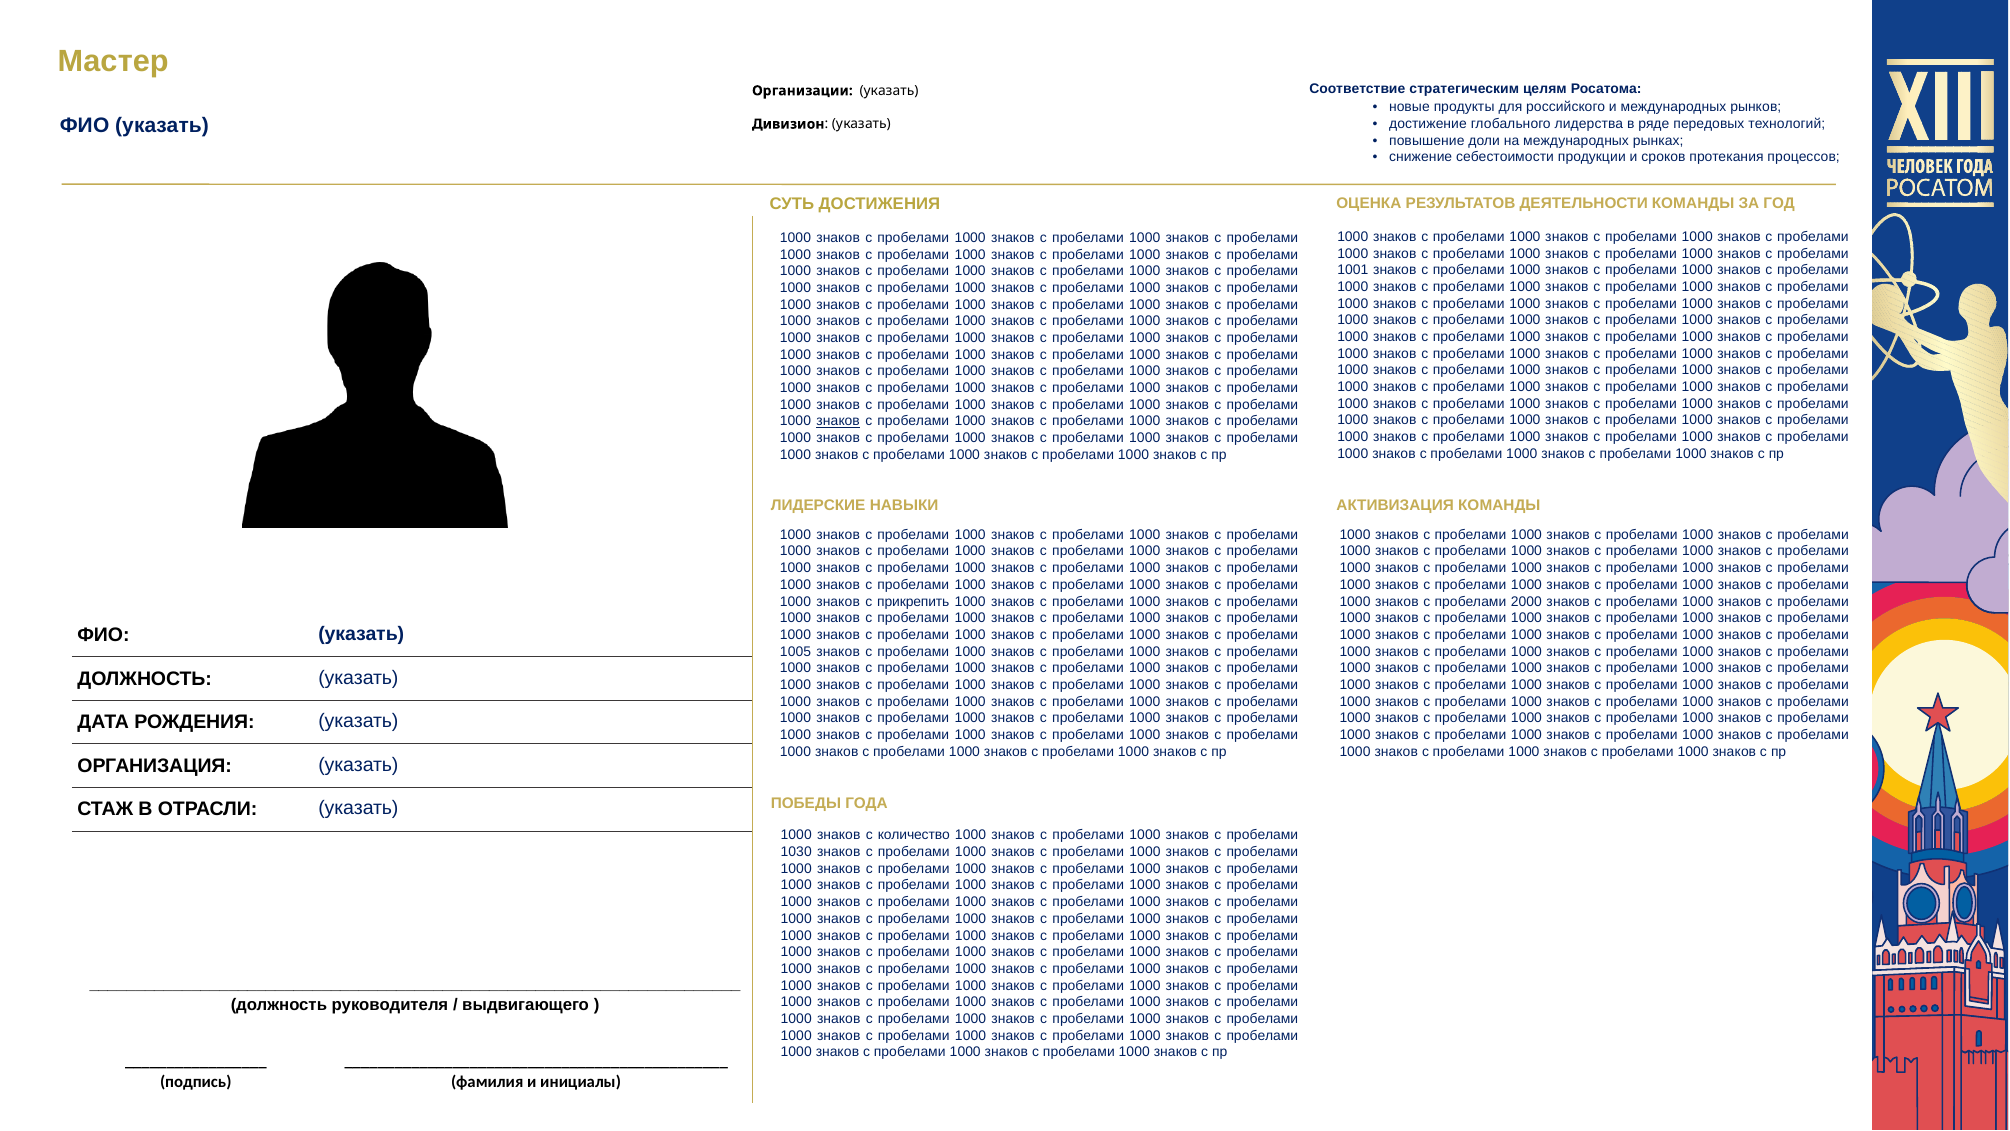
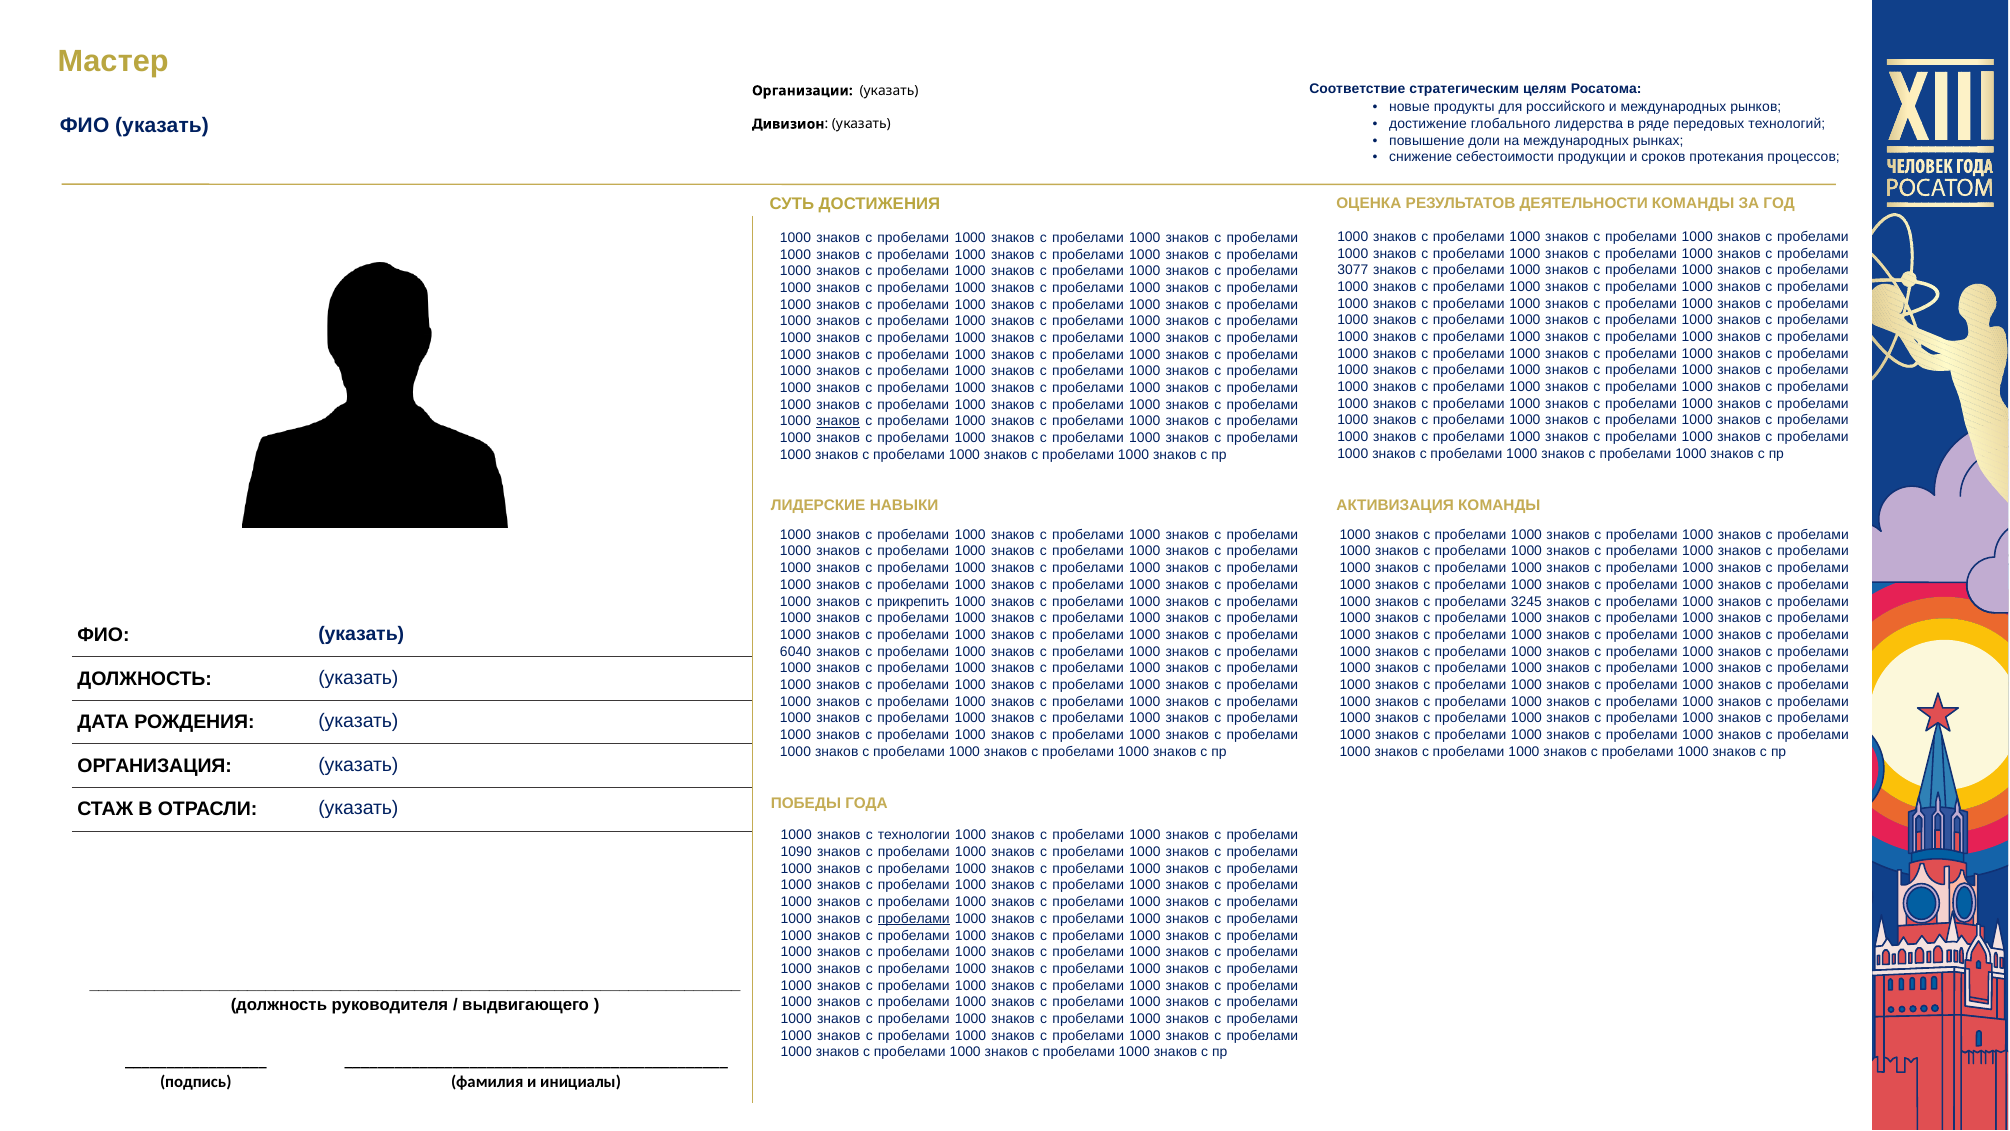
1001: 1001 -> 3077
2000: 2000 -> 3245
1005: 1005 -> 6040
количество: количество -> технологии
1030: 1030 -> 1090
пробелами at (914, 918) underline: none -> present
